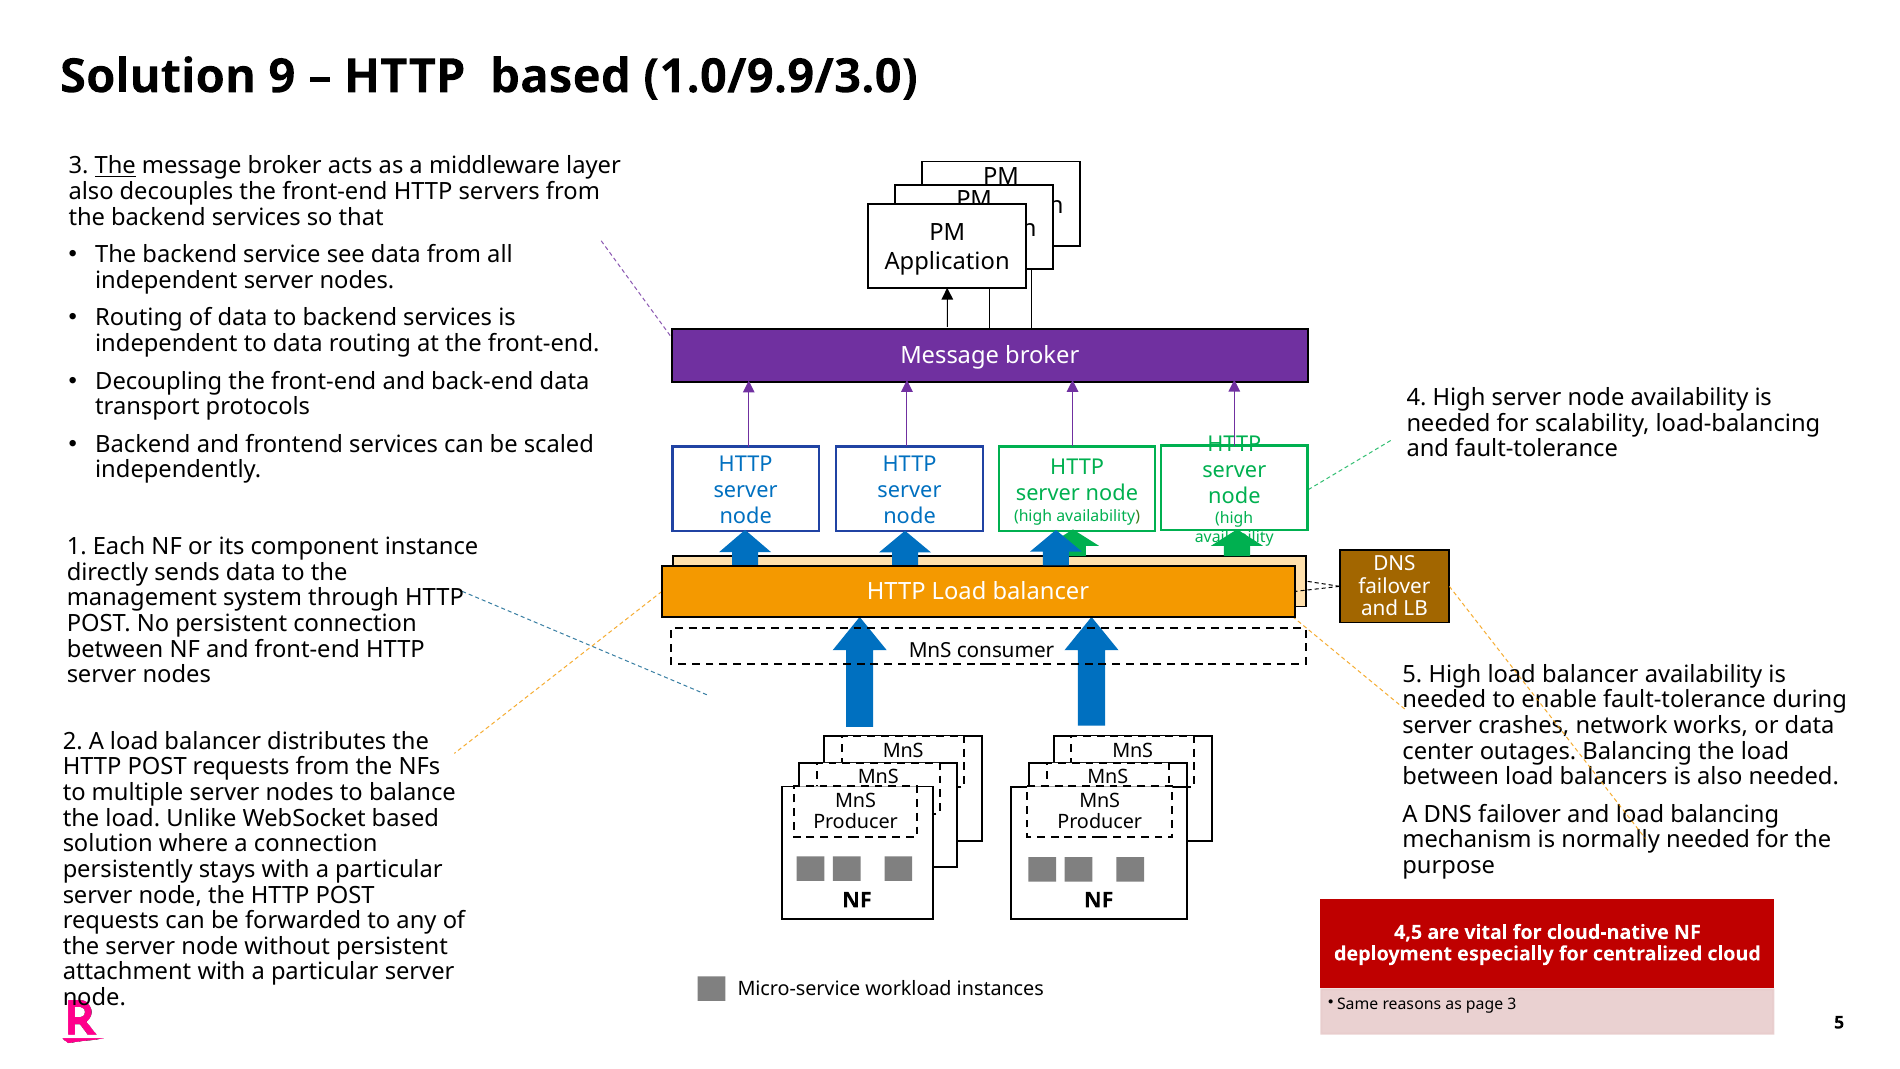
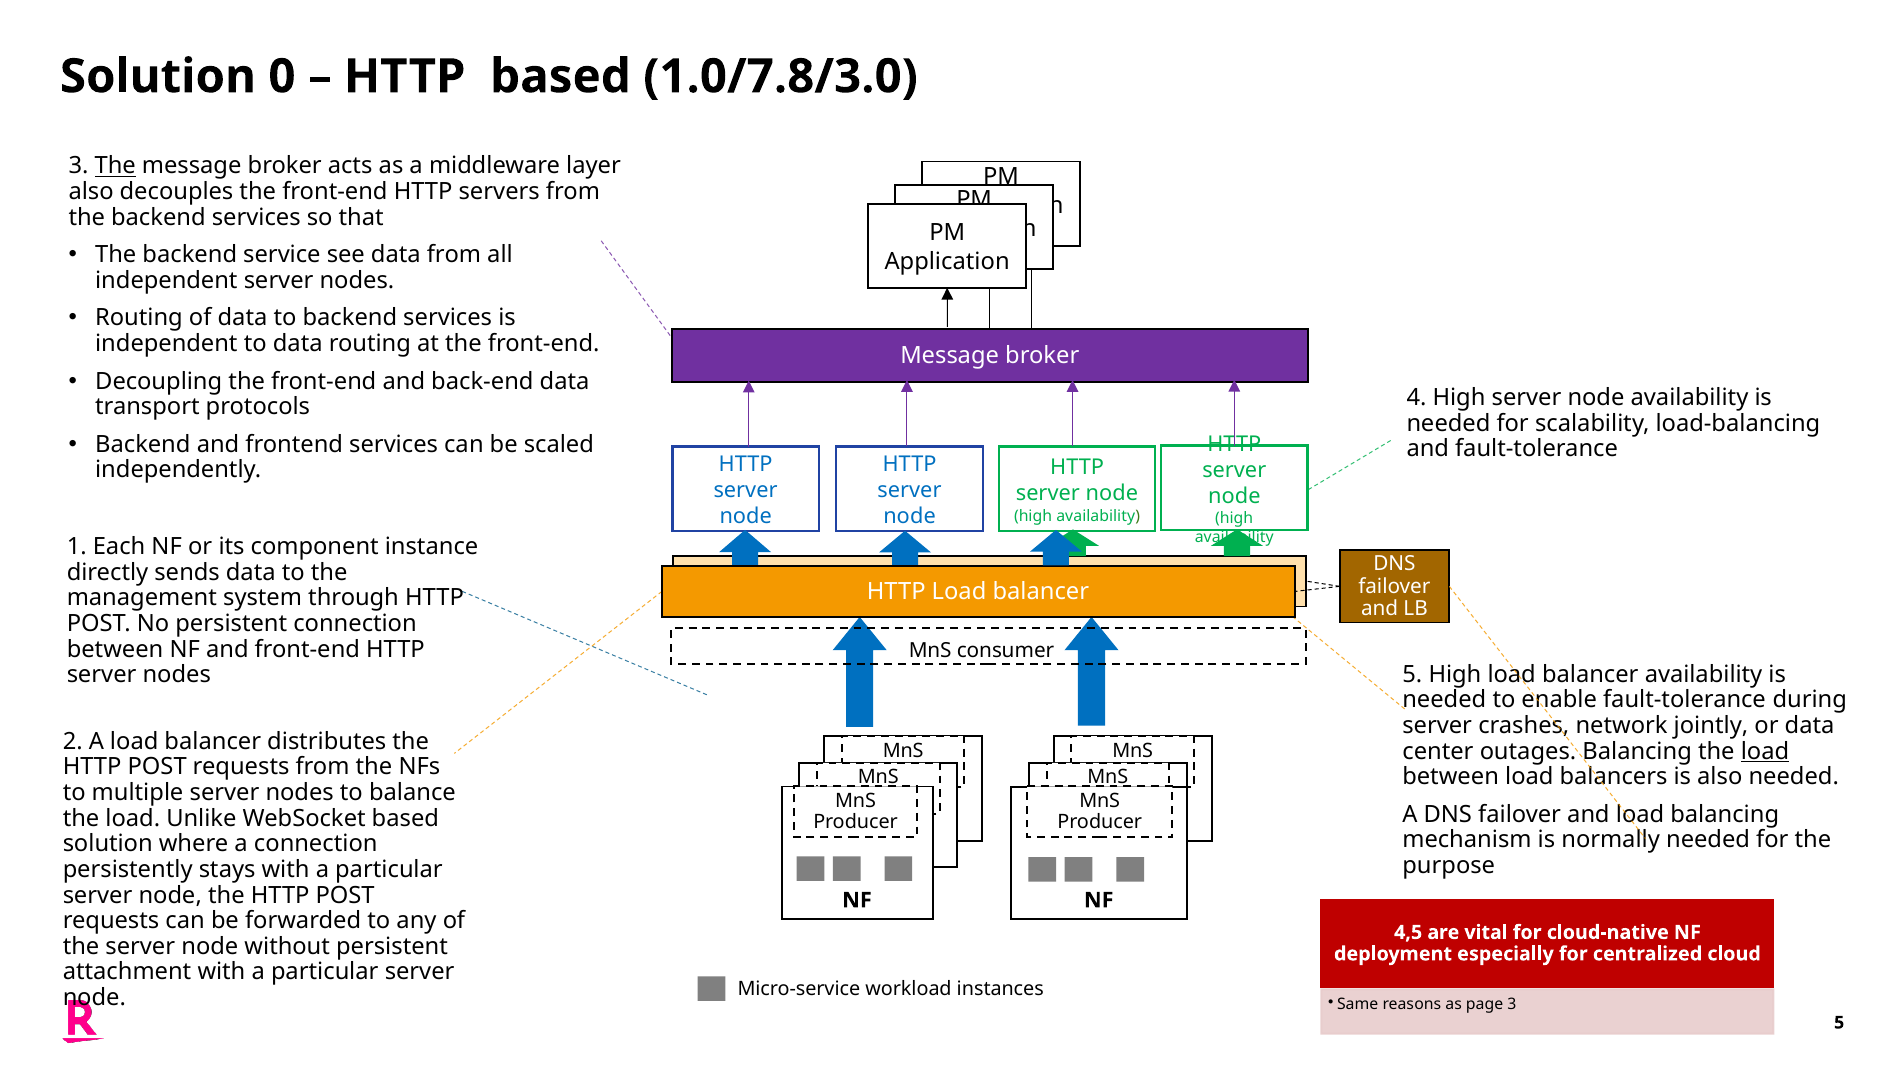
9: 9 -> 0
1.0/9.9/3.0: 1.0/9.9/3.0 -> 1.0/7.8/3.0
works: works -> jointly
load at (1765, 751) underline: none -> present
